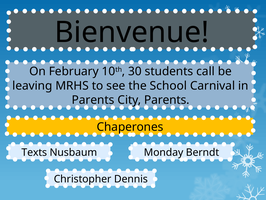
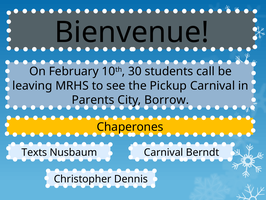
School: School -> Pickup
City Parents: Parents -> Borrow
Monday at (164, 152): Monday -> Carnival
